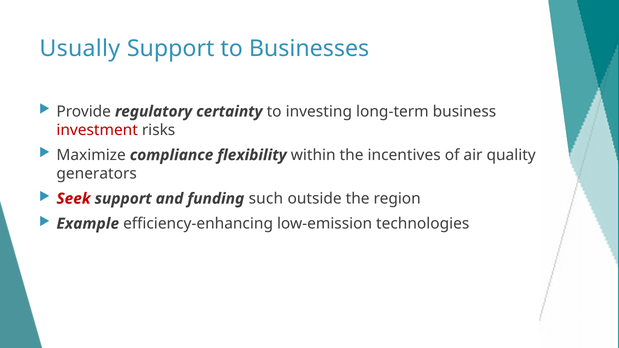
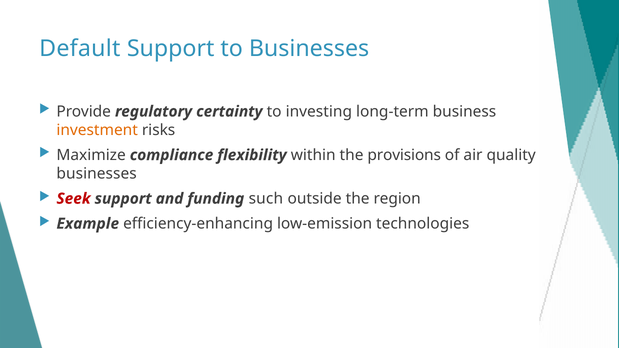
Usually: Usually -> Default
investment colour: red -> orange
incentives: incentives -> provisions
generators at (97, 174): generators -> businesses
